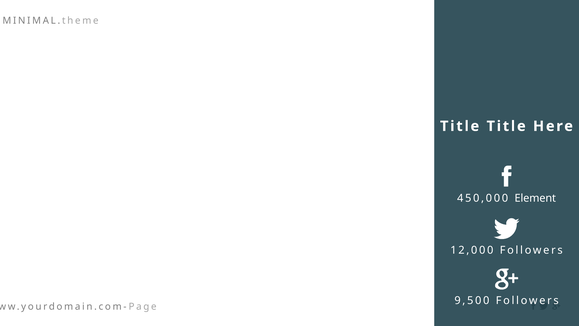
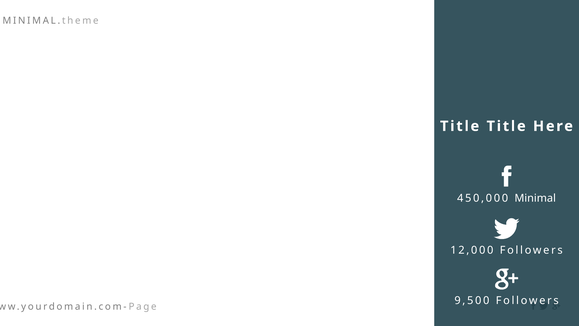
Element: Element -> Minimal
